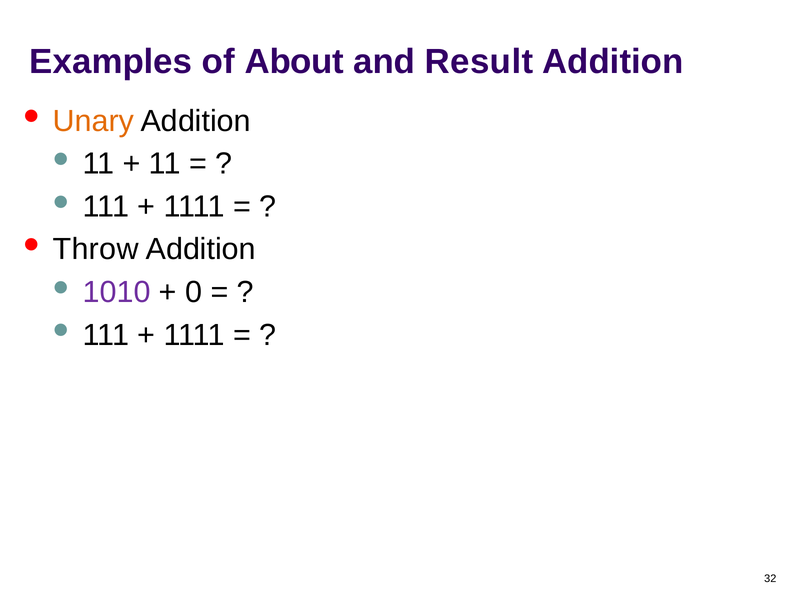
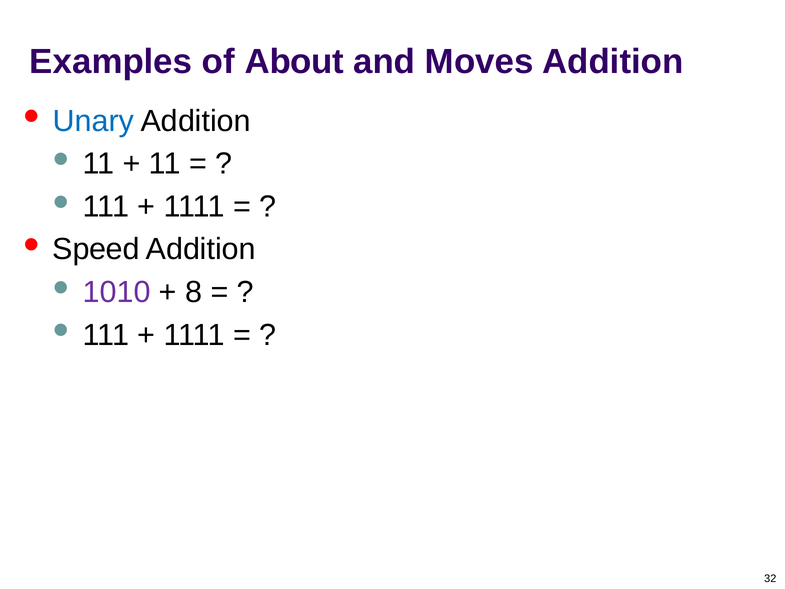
Result: Result -> Moves
Unary colour: orange -> blue
Throw: Throw -> Speed
0: 0 -> 8
